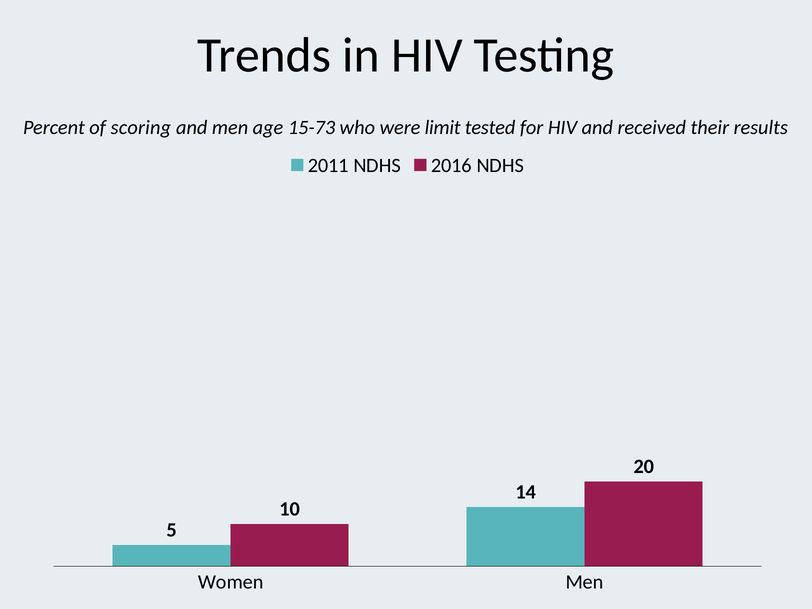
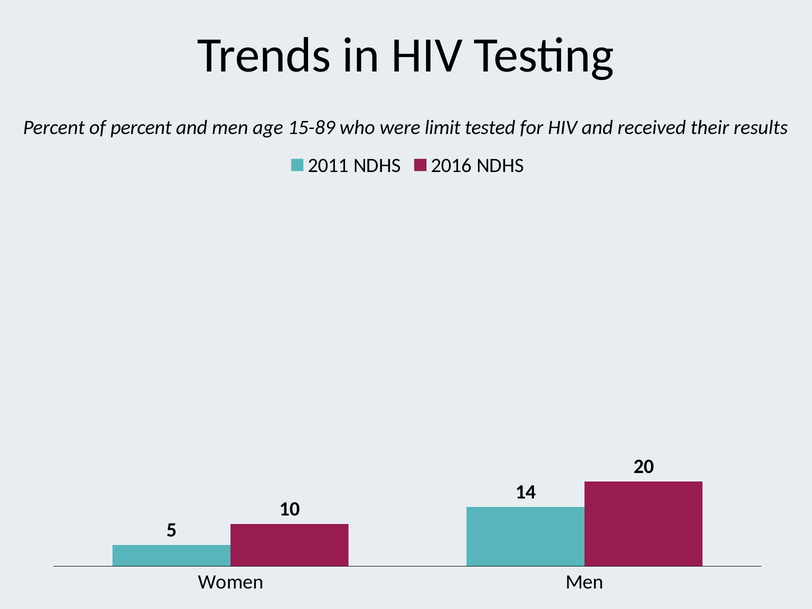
of scoring: scoring -> percent
15-73: 15-73 -> 15-89
